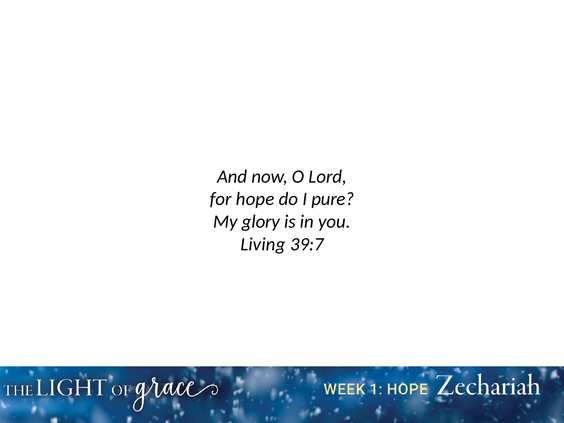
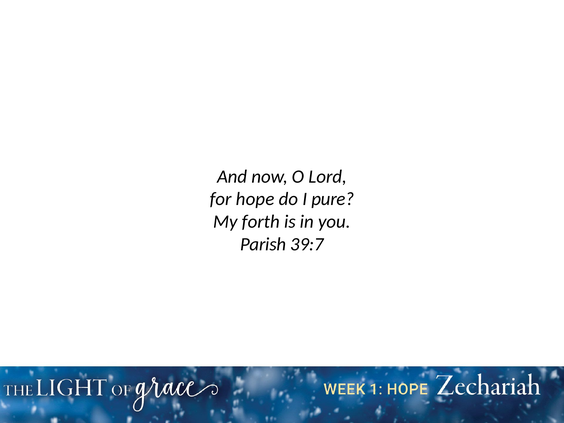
glory: glory -> forth
Living: Living -> Parish
